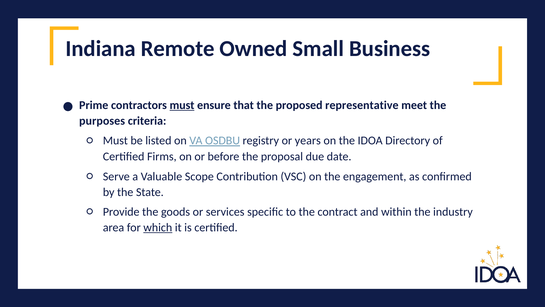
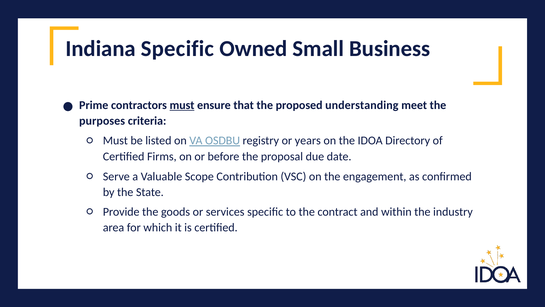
Indiana Remote: Remote -> Specific
representative: representative -> understanding
which underline: present -> none
